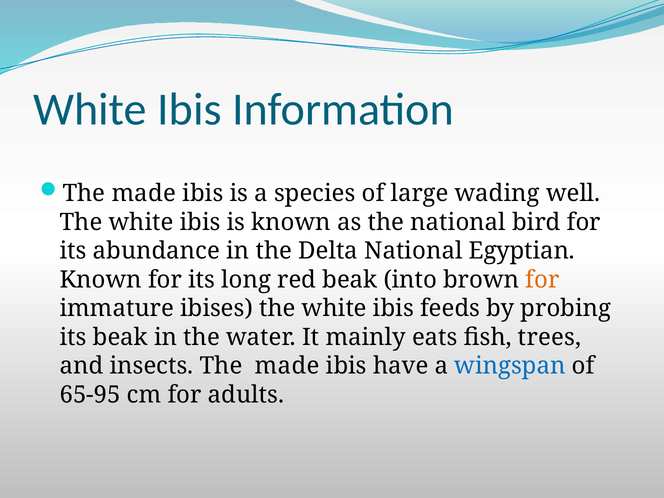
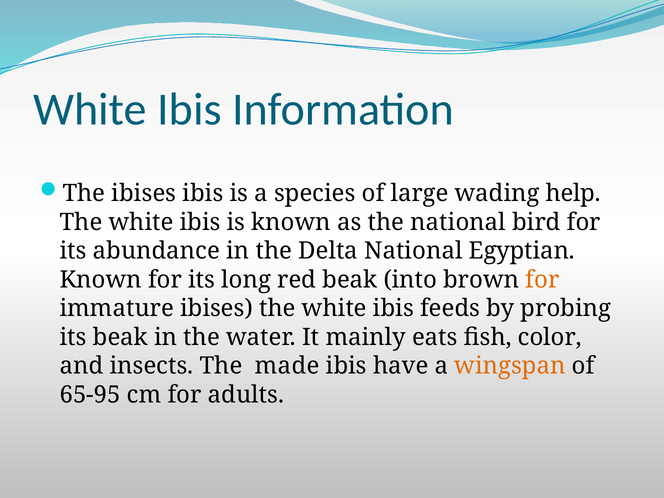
made at (144, 193): made -> ibises
well: well -> help
trees: trees -> color
wingspan colour: blue -> orange
